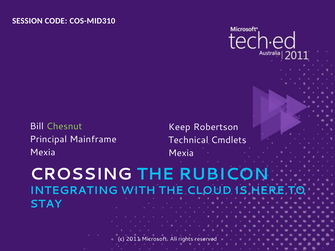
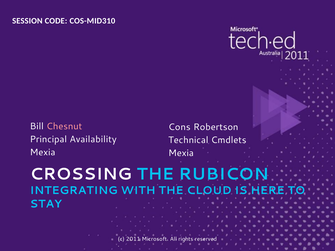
Chesnut colour: light green -> pink
Keep: Keep -> Cons
Mainframe: Mainframe -> Availability
